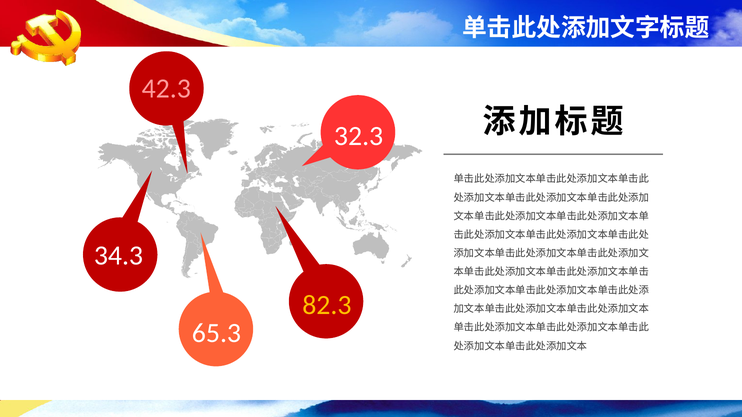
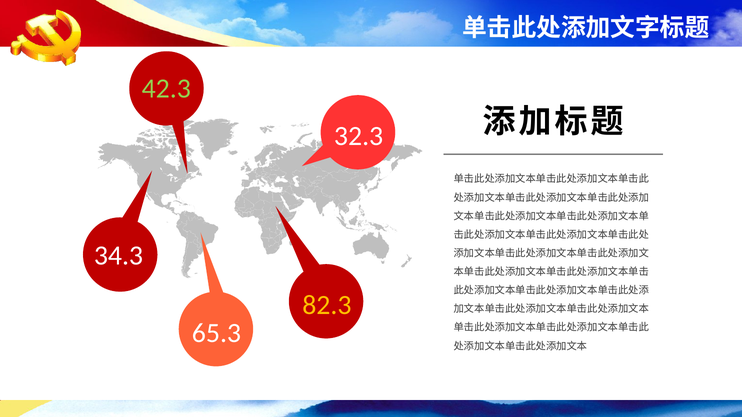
42.3 colour: pink -> light green
